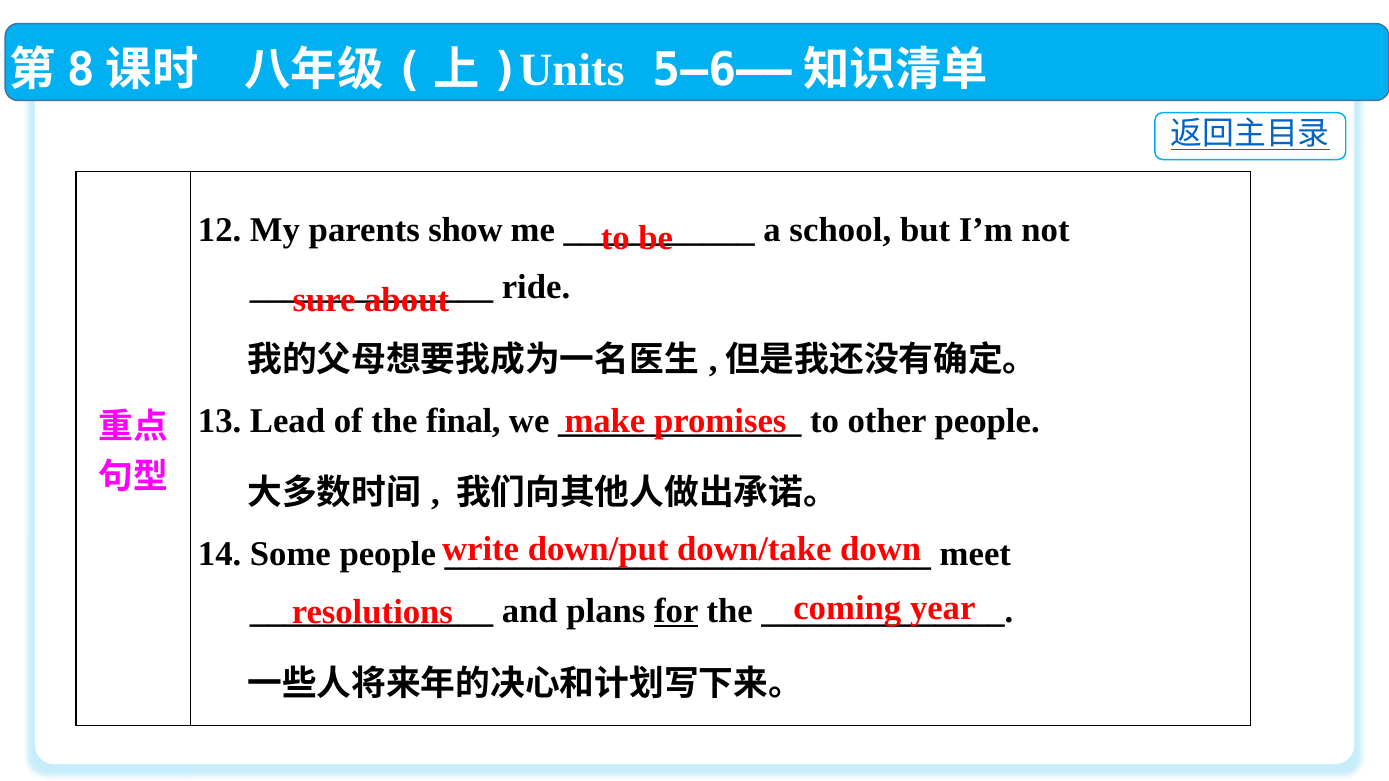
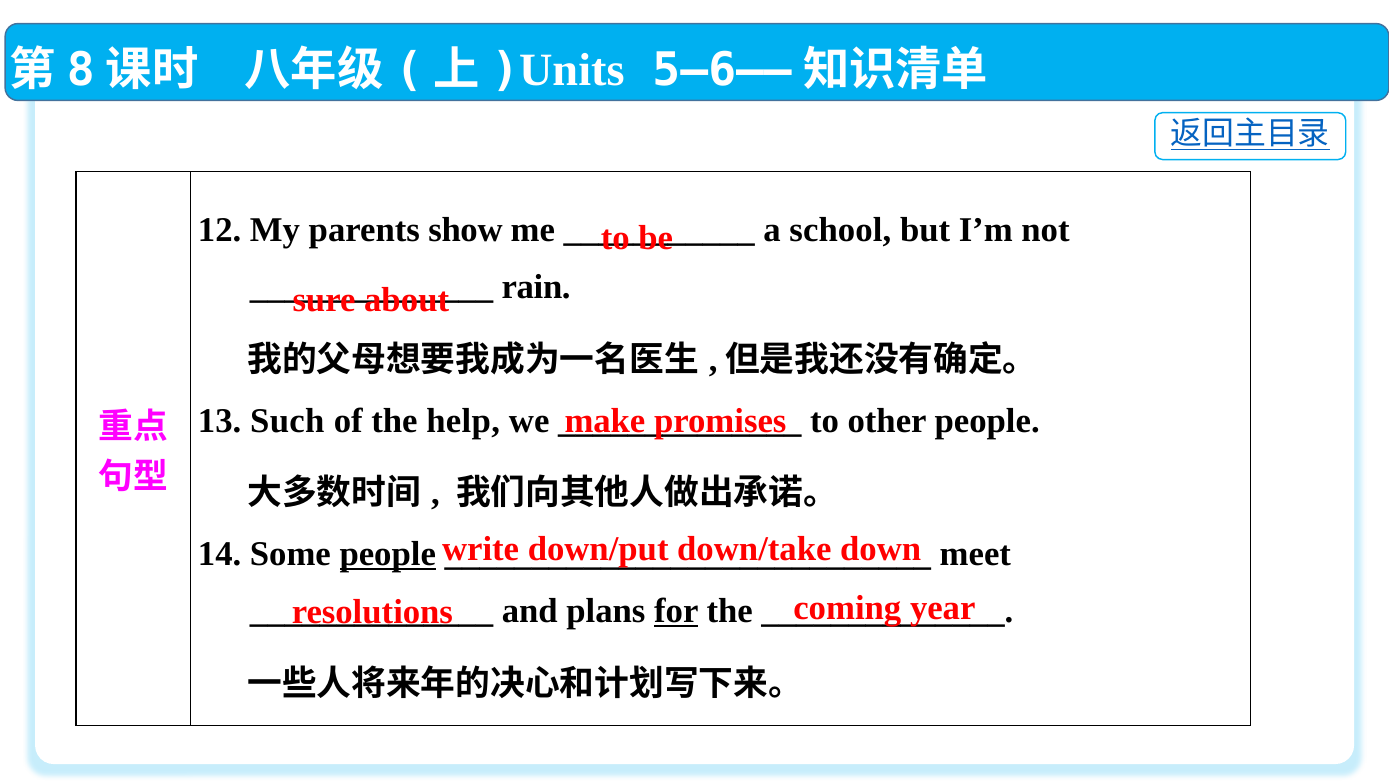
ride: ride -> rain
Lead: Lead -> Such
final: final -> help
people at (388, 554) underline: none -> present
